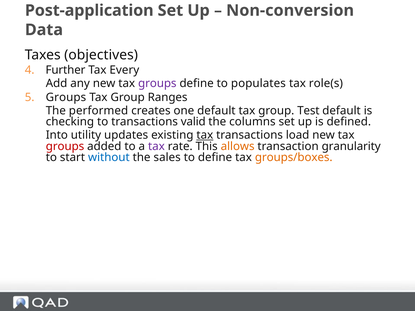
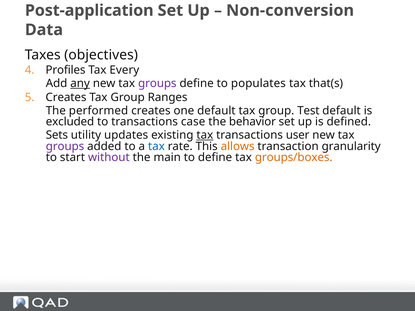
Further: Further -> Profiles
any underline: none -> present
role(s: role(s -> that(s
Groups at (66, 97): Groups -> Creates
checking: checking -> excluded
valid: valid -> case
columns: columns -> behavior
Into: Into -> Sets
load: load -> user
groups at (65, 146) colour: red -> purple
tax at (156, 146) colour: purple -> blue
without colour: blue -> purple
sales: sales -> main
